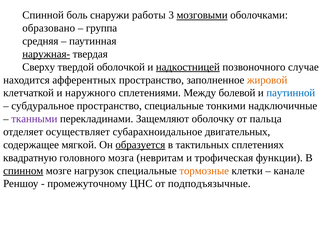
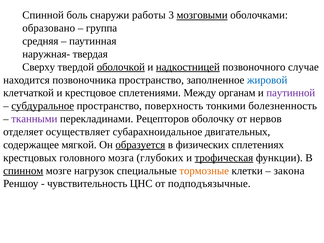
наружная- underline: present -> none
оболочкой underline: none -> present
афферентных: афферентных -> позвоночника
жировой colour: orange -> blue
наружного: наружного -> крестцовое
болевой: болевой -> органам
паутинной colour: blue -> purple
субдуральное underline: none -> present
пространство специальные: специальные -> поверхность
надключичные: надключичные -> болезненность
Защемляют: Защемляют -> Рецепторов
пальца: пальца -> нервов
тактильных: тактильных -> физических
квадратную: квадратную -> крестцовых
невритам: невритам -> глубоких
трофическая underline: none -> present
канале: канале -> закона
промежуточному: промежуточному -> чувствительность
